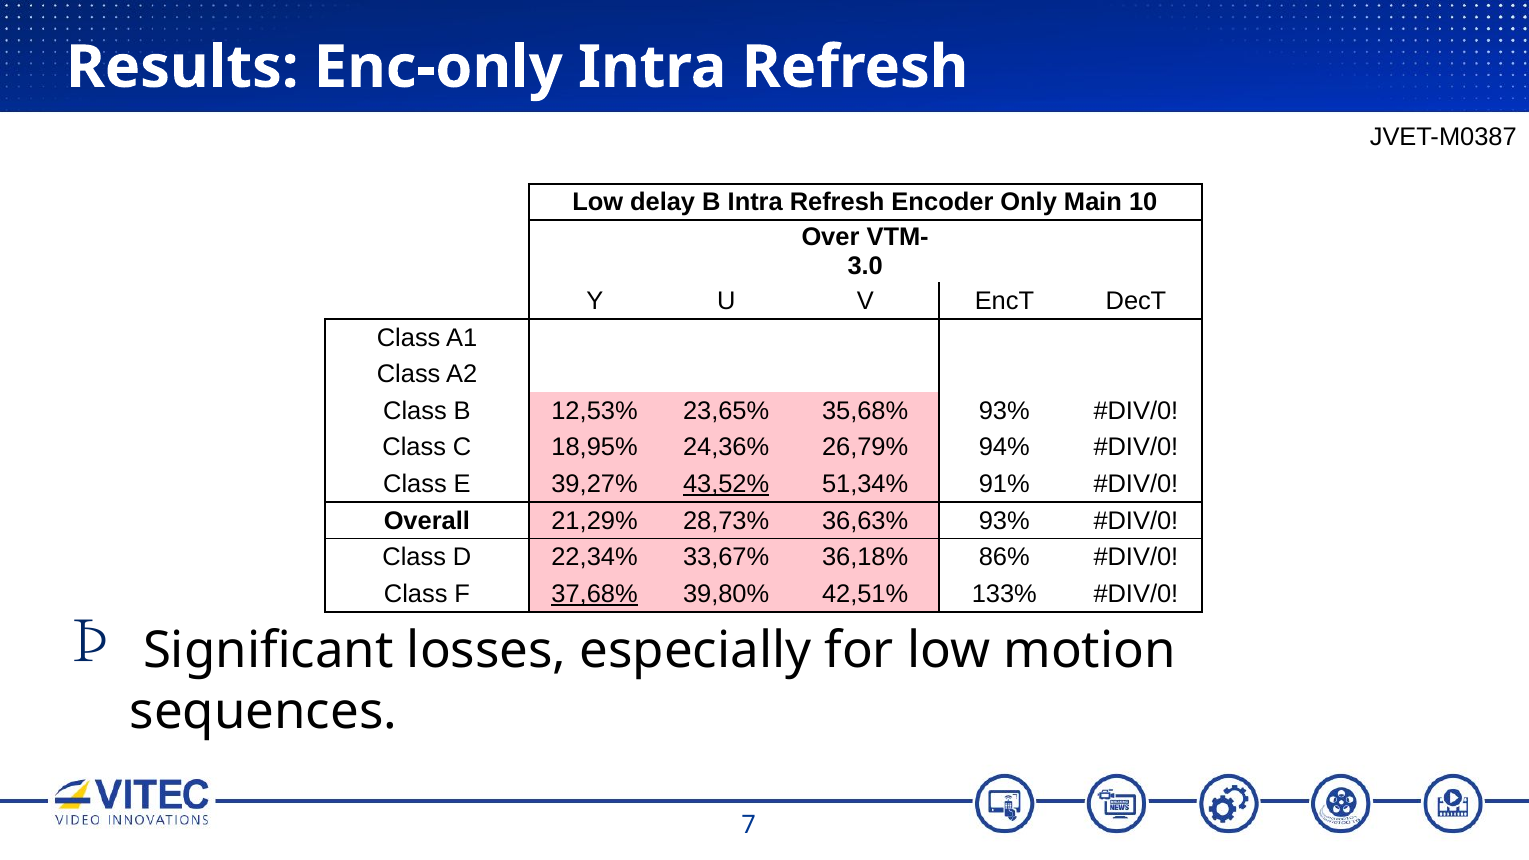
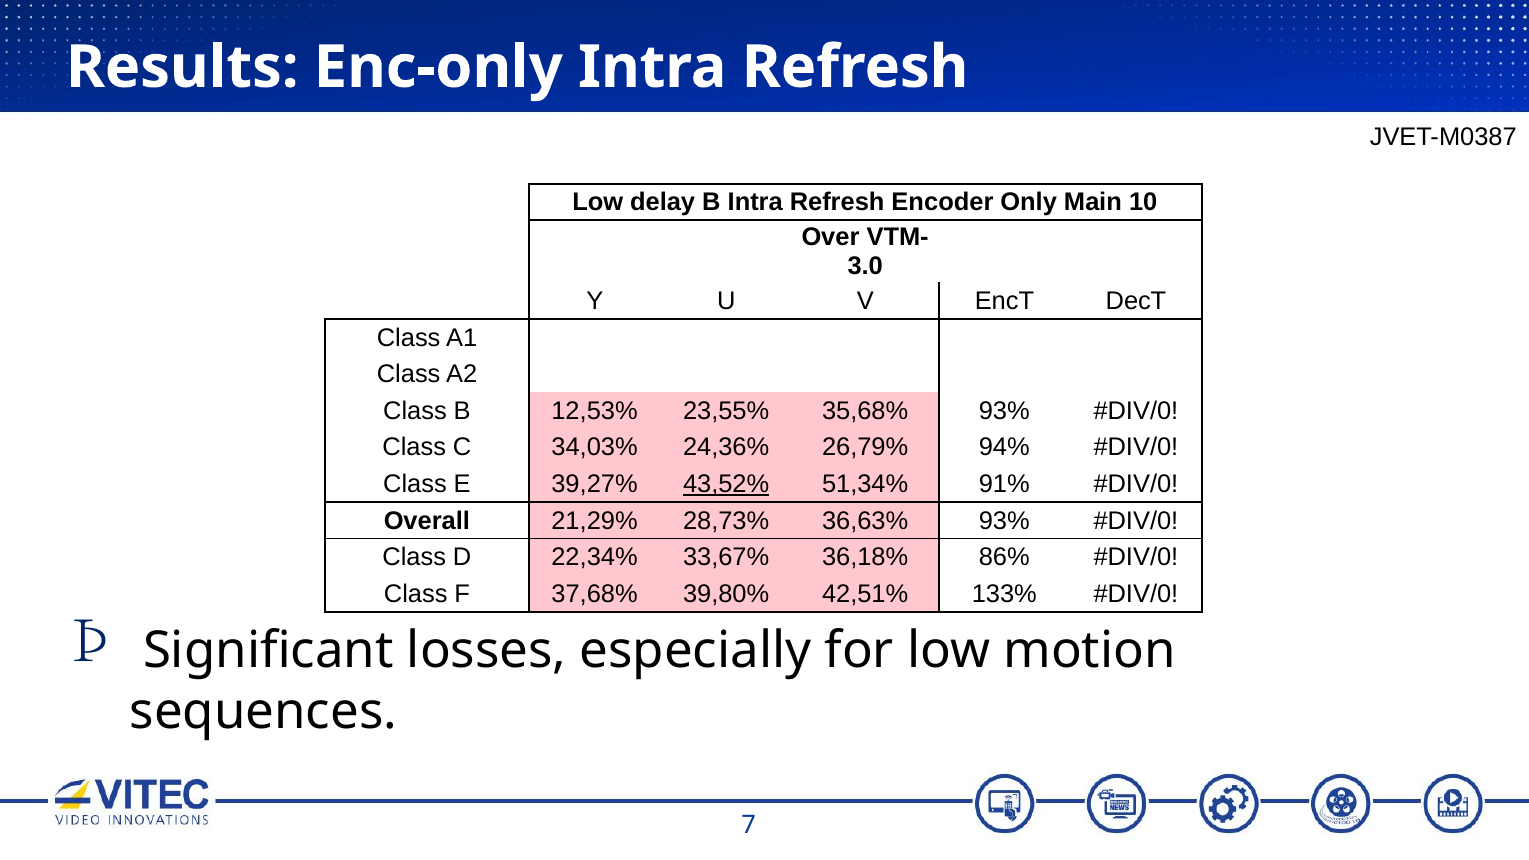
23,65%: 23,65% -> 23,55%
18,95%: 18,95% -> 34,03%
37,68% underline: present -> none
